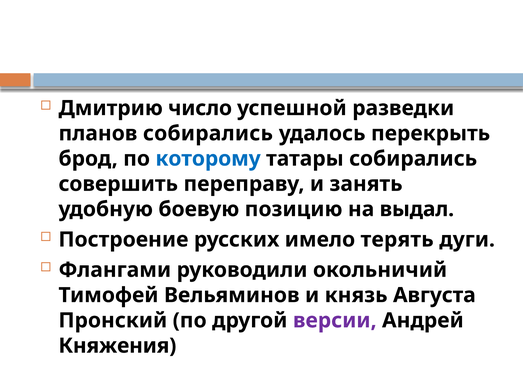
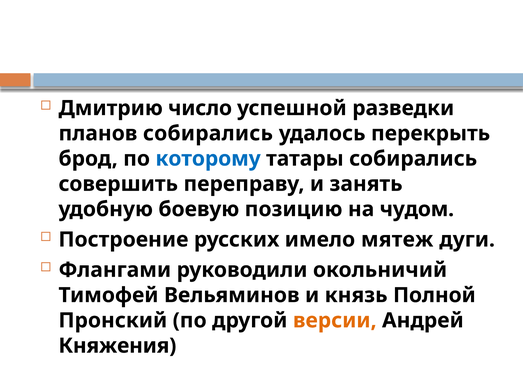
выдал: выдал -> чудом
терять: терять -> мятеж
Августа: Августа -> Полной
версии colour: purple -> orange
